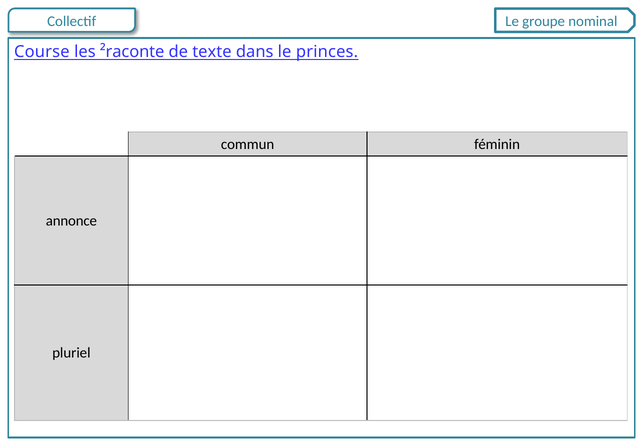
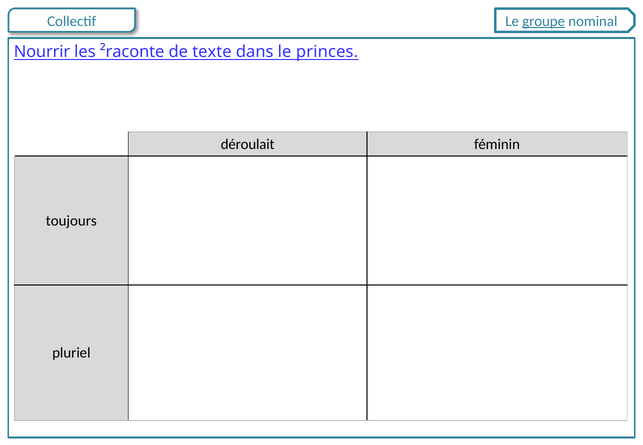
groupe underline: none -> present
Course: Course -> Nourrir
commun: commun -> déroulait
annonce: annonce -> toujours
